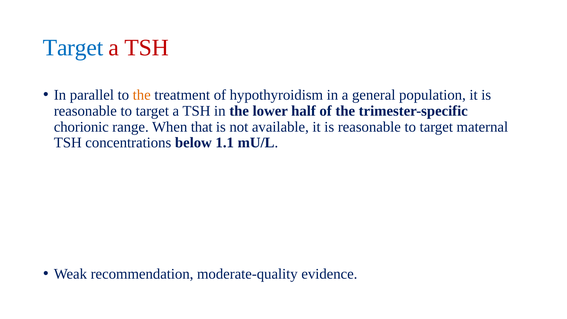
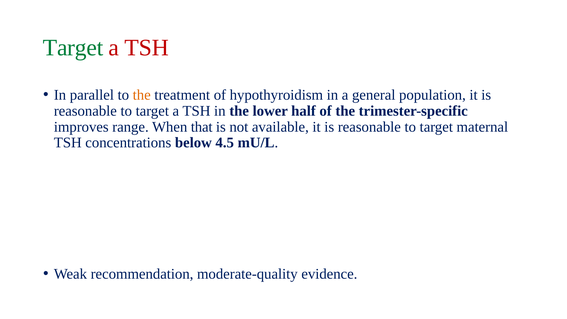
Target at (73, 48) colour: blue -> green
chorionic: chorionic -> improves
1.1: 1.1 -> 4.5
